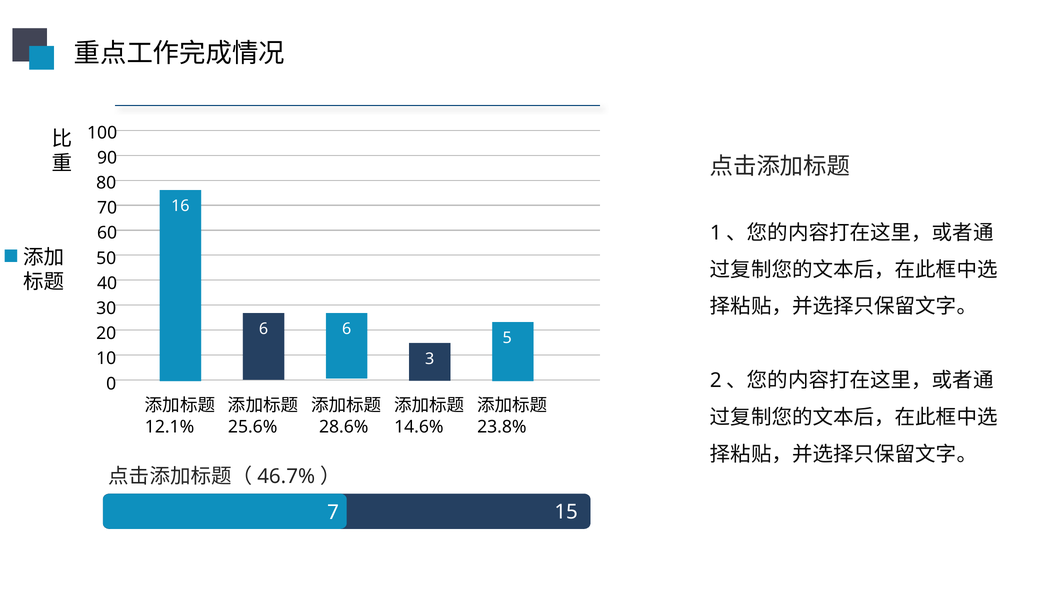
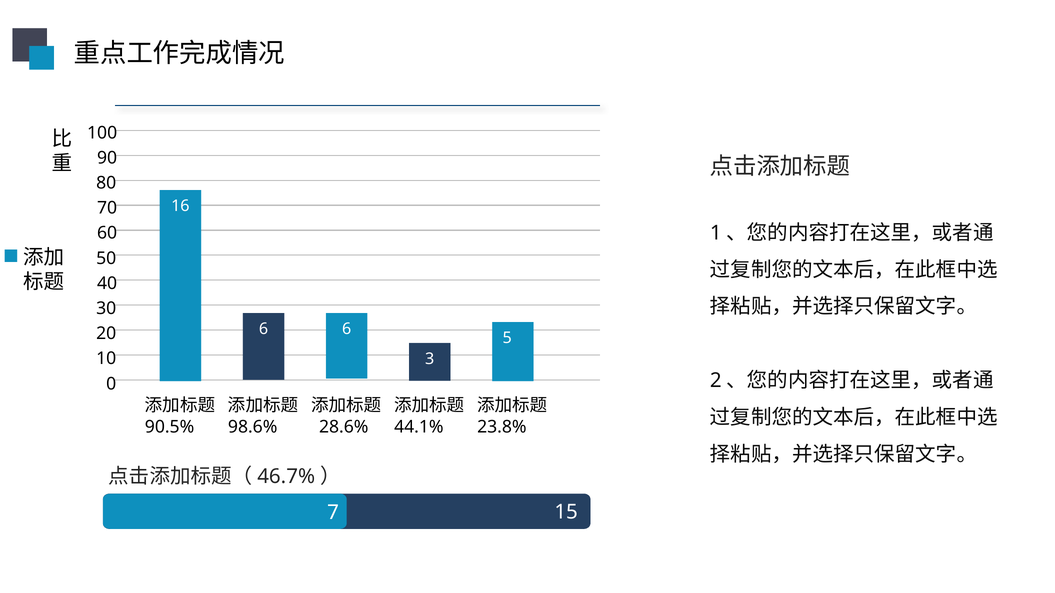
12.1%: 12.1% -> 90.5%
25.6%: 25.6% -> 98.6%
14.6%: 14.6% -> 44.1%
